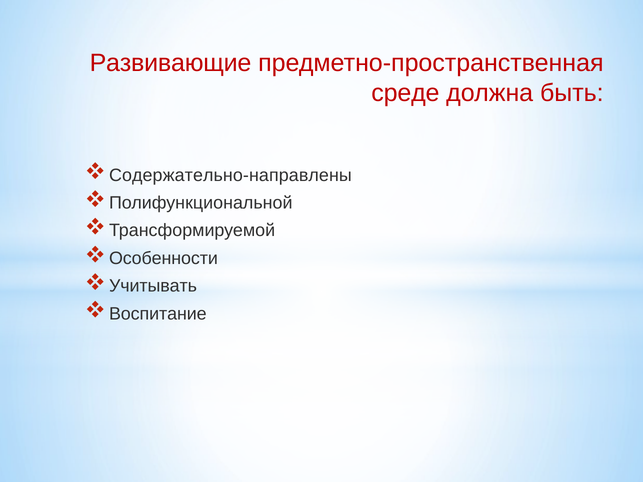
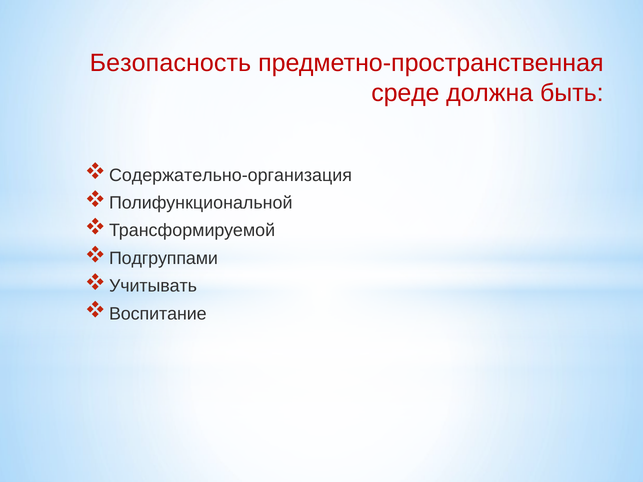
Развивающие: Развивающие -> Безопасность
Содержательно-направлены: Содержательно-направлены -> Содержательно-организация
Особенности: Особенности -> Подгруппами
